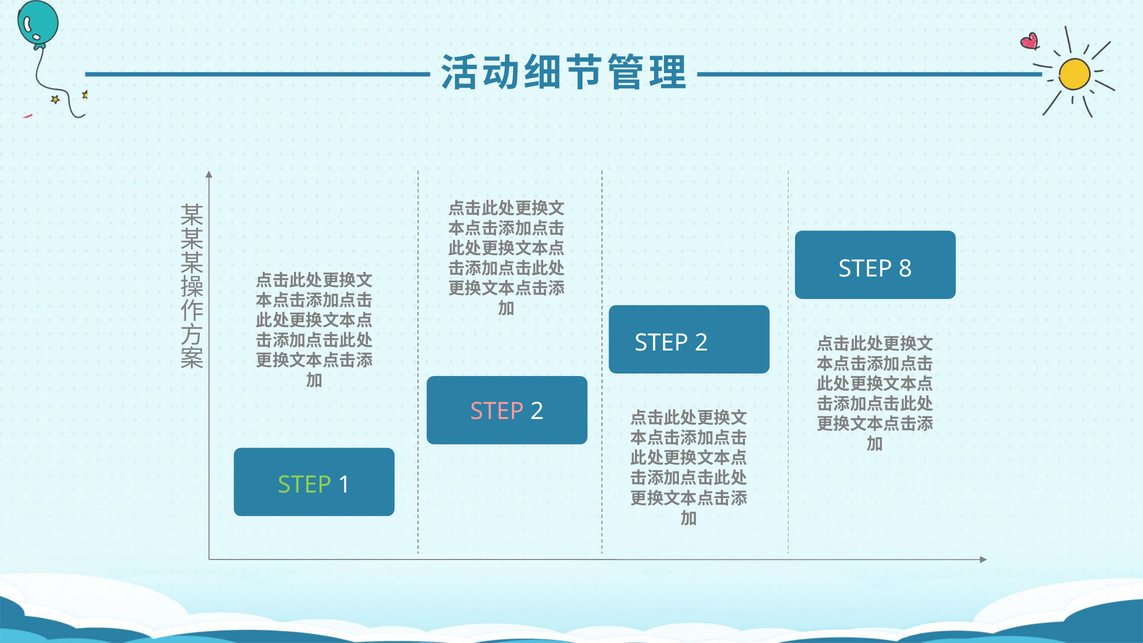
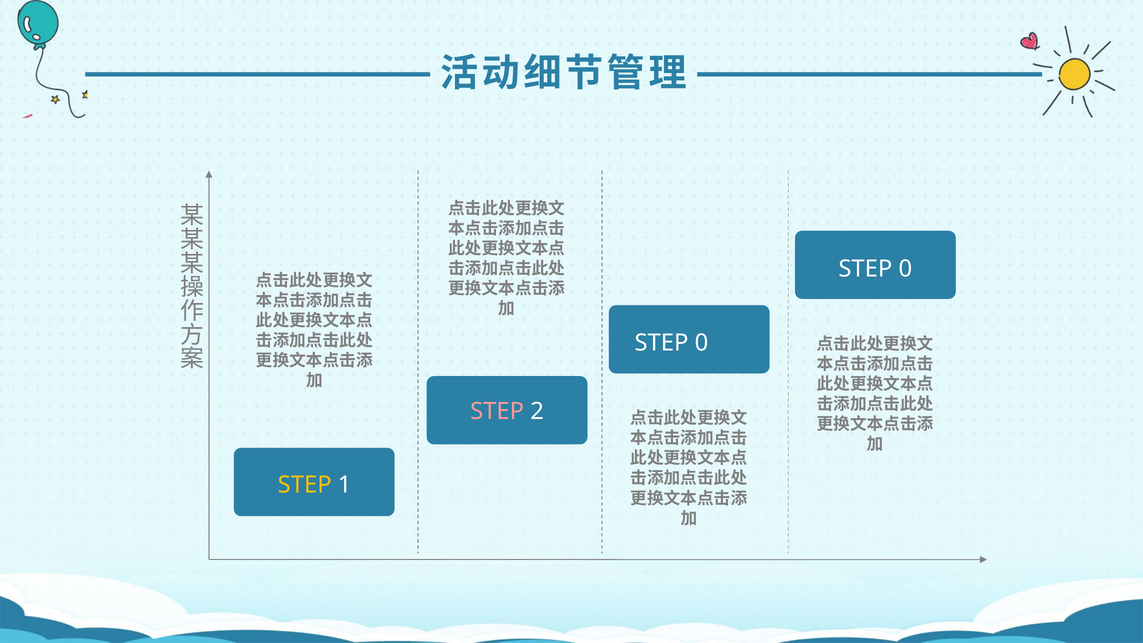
8 at (905, 269): 8 -> 0
2 at (701, 343): 2 -> 0
STEP at (305, 485) colour: light green -> yellow
